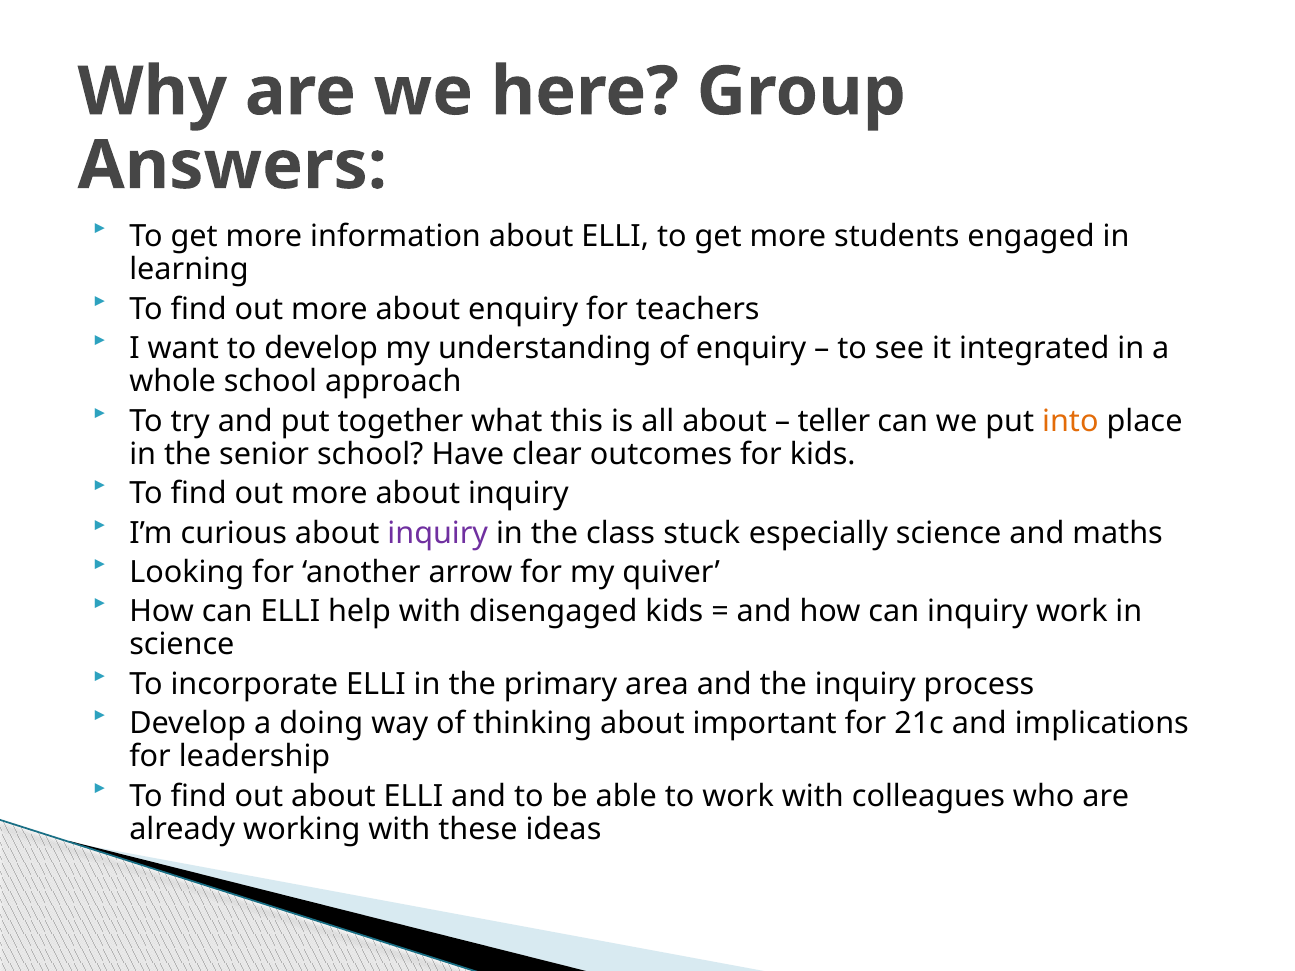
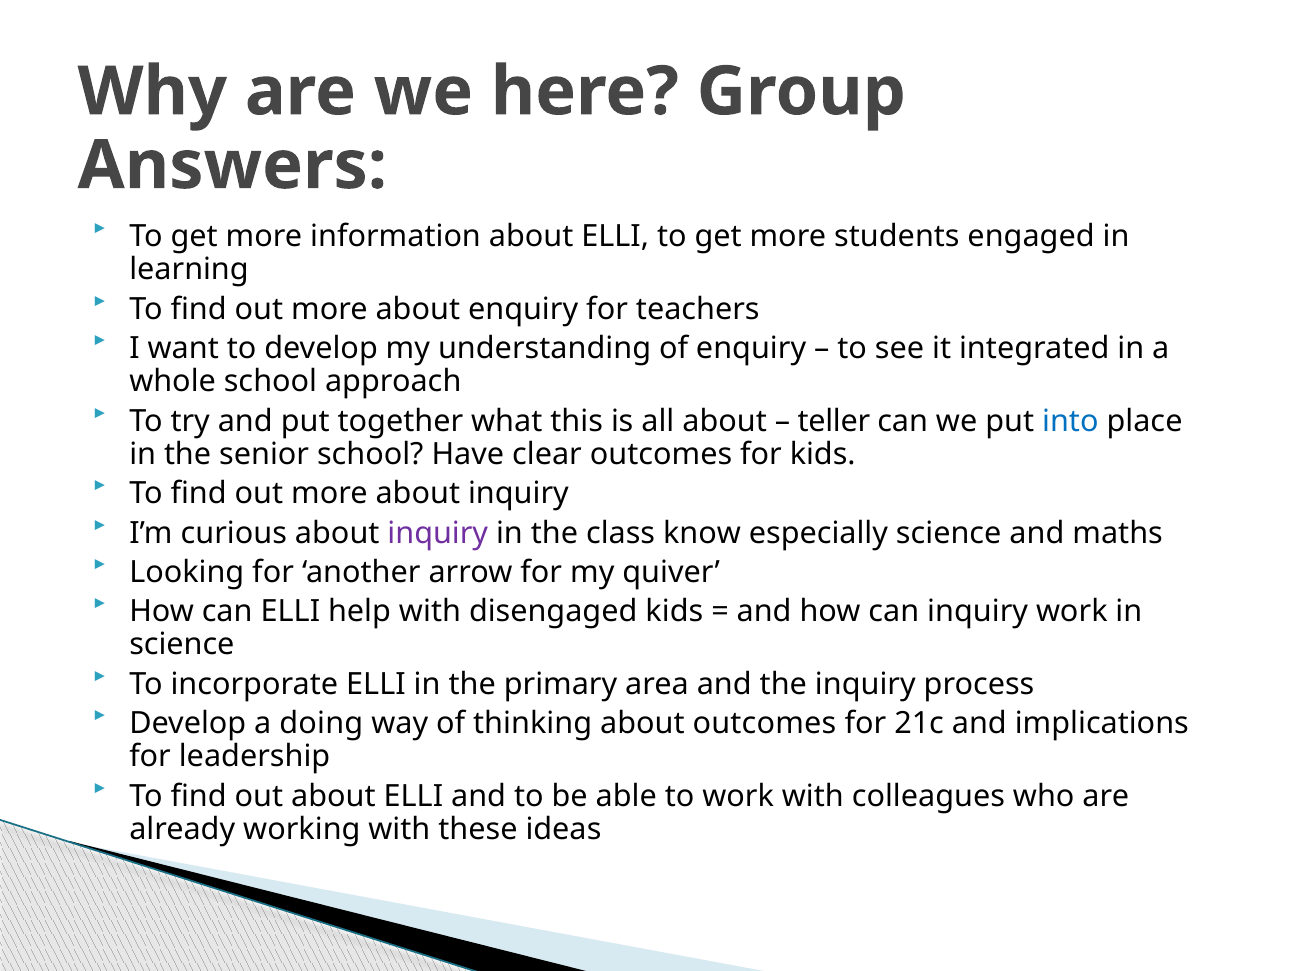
into colour: orange -> blue
stuck: stuck -> know
about important: important -> outcomes
